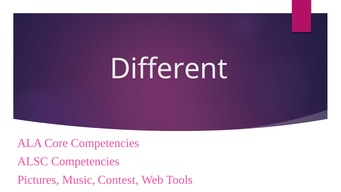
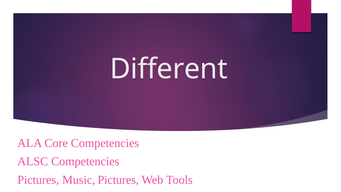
Music Contest: Contest -> Pictures
